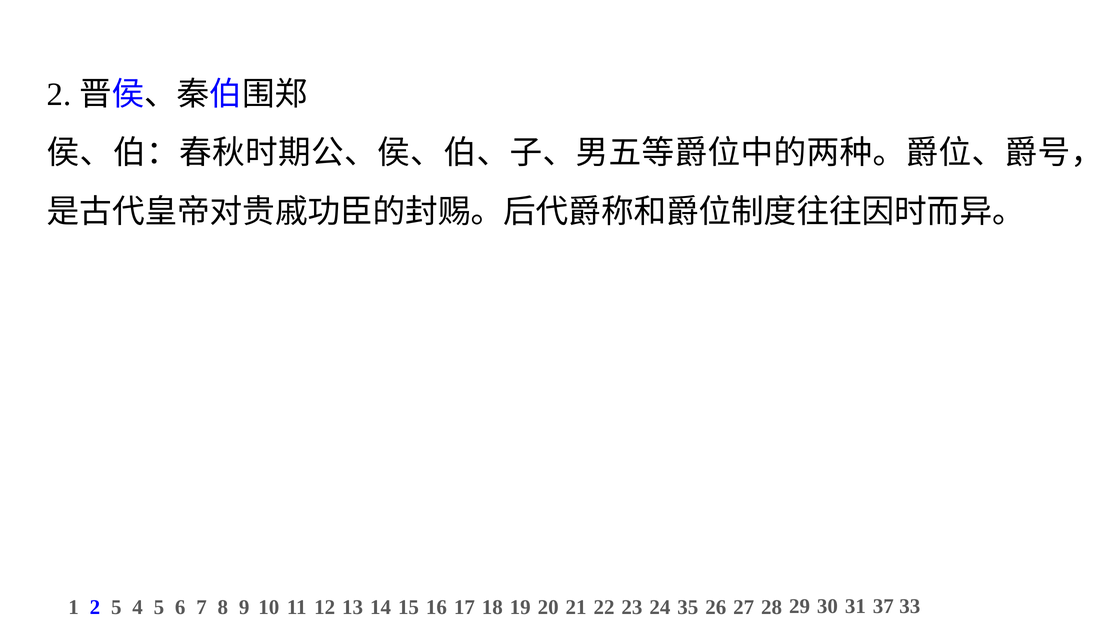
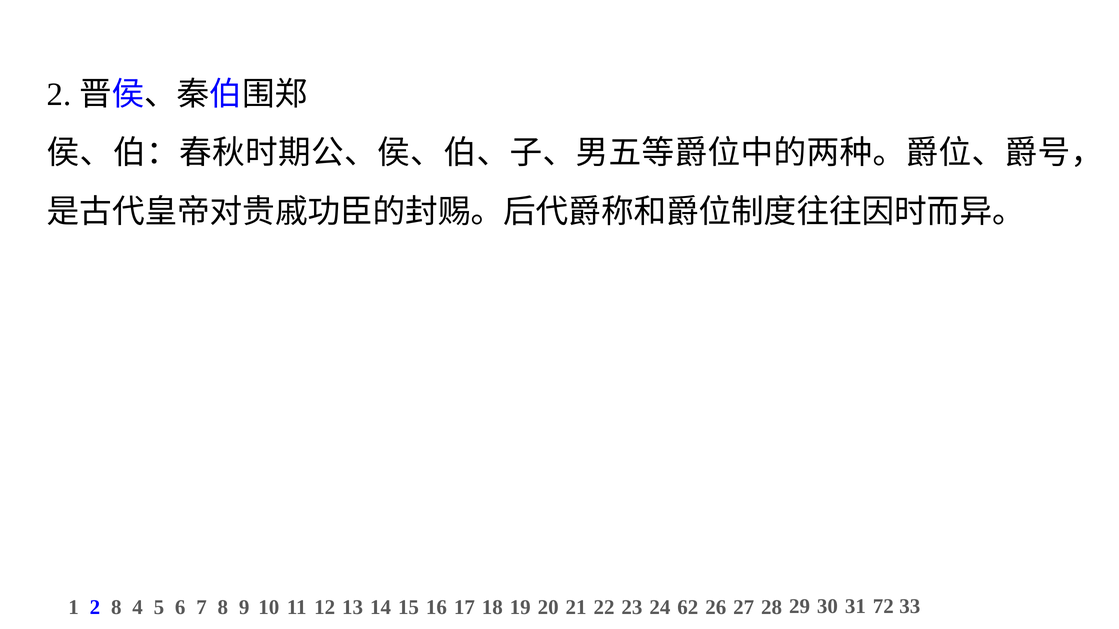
2 5: 5 -> 8
35: 35 -> 62
37: 37 -> 72
